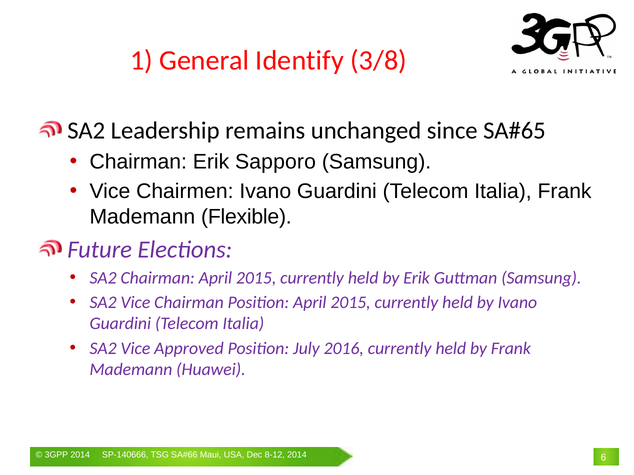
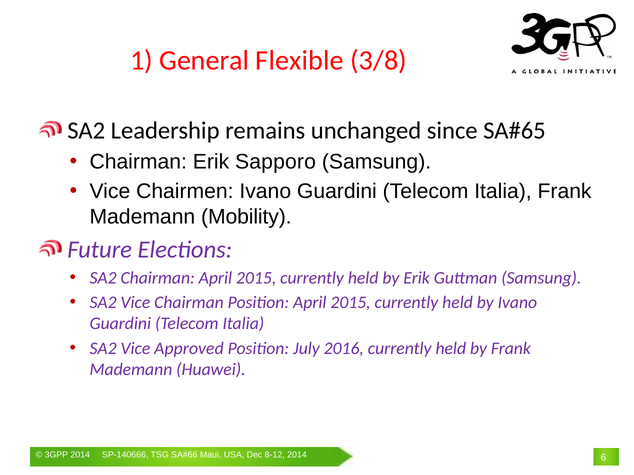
Identify: Identify -> Flexible
Flexible: Flexible -> Mobility
